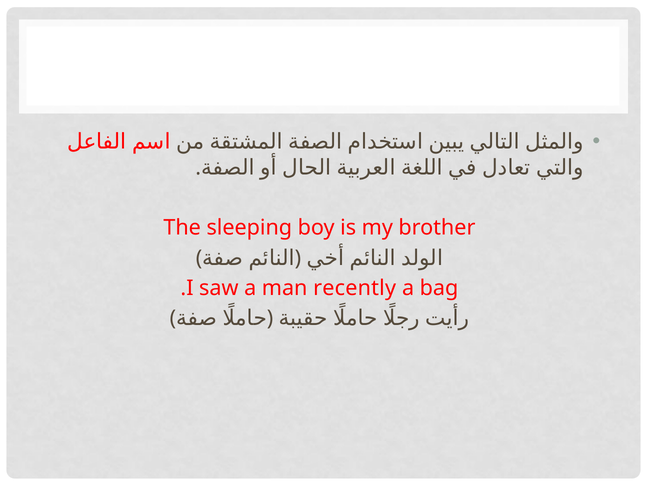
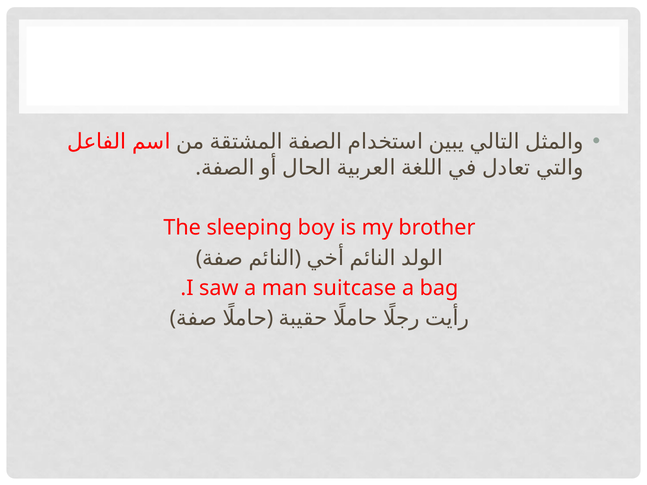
recently: recently -> suitcase
